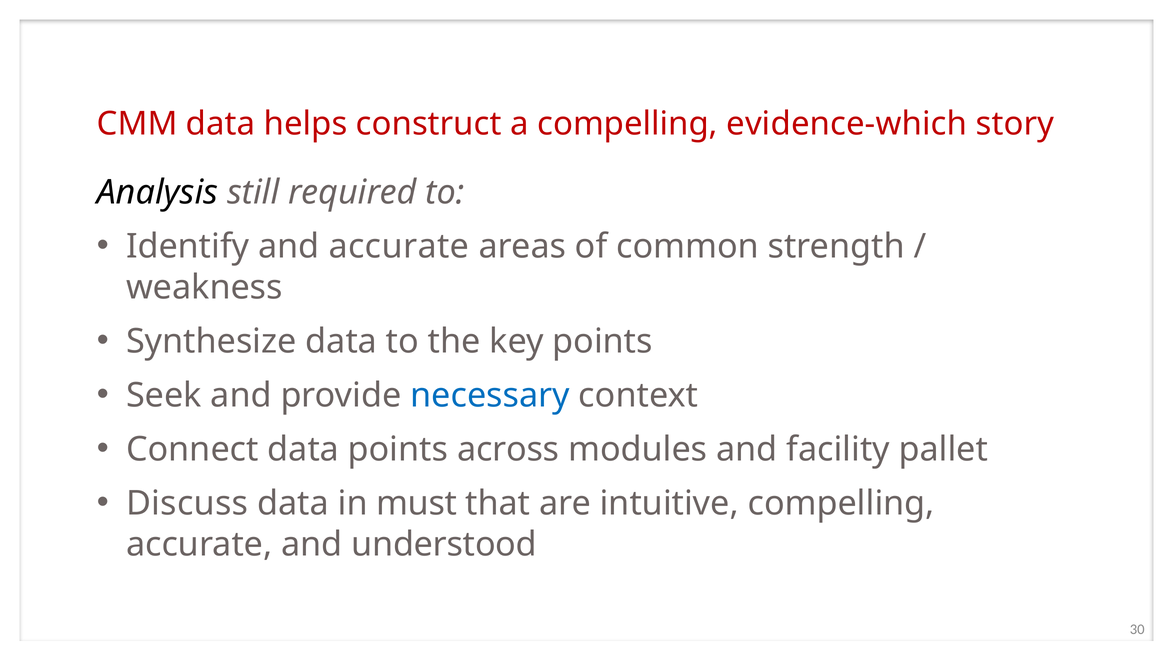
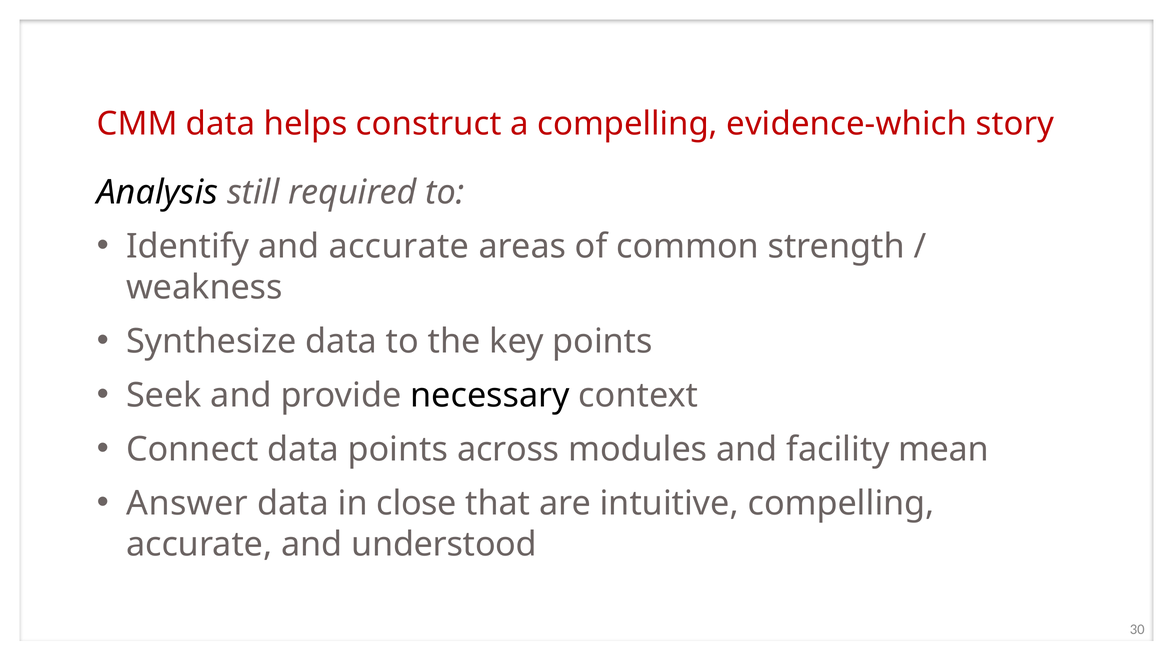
necessary colour: blue -> black
pallet: pallet -> mean
Discuss: Discuss -> Answer
must: must -> close
